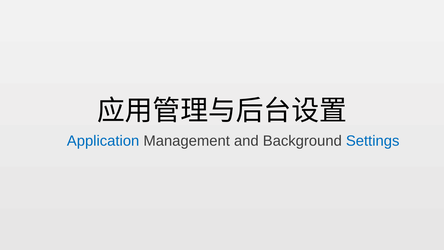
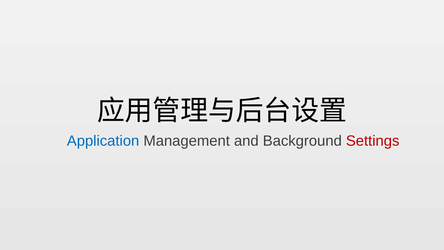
Settings colour: blue -> red
